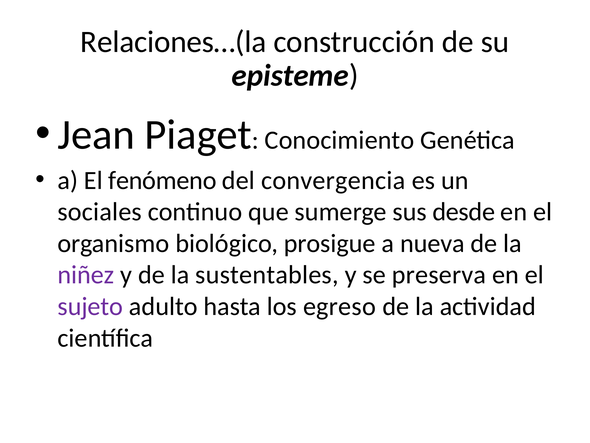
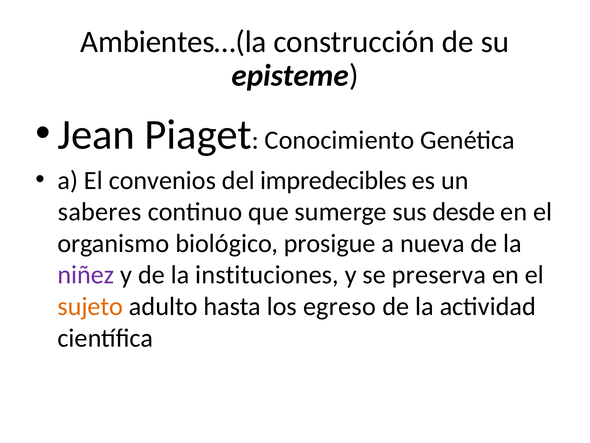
Relaciones…(la: Relaciones…(la -> Ambientes…(la
fenómeno: fenómeno -> convenios
convergencia: convergencia -> impredecibles
sociales: sociales -> saberes
sustentables: sustentables -> instituciones
sujeto colour: purple -> orange
